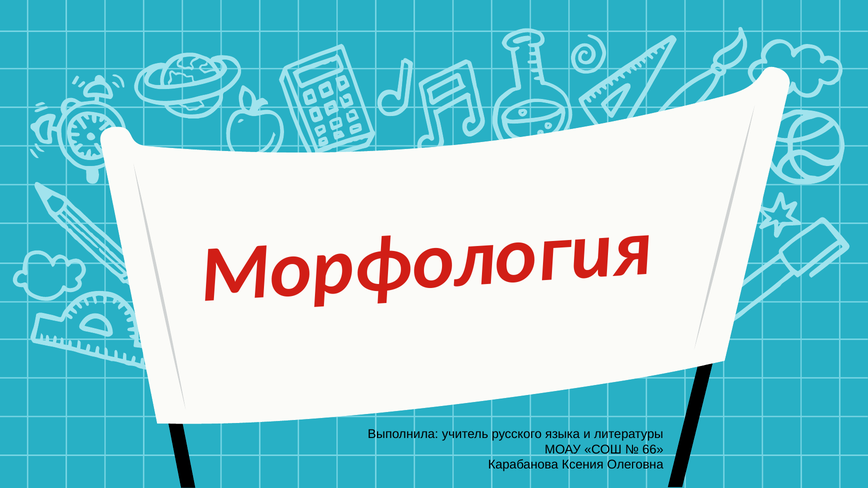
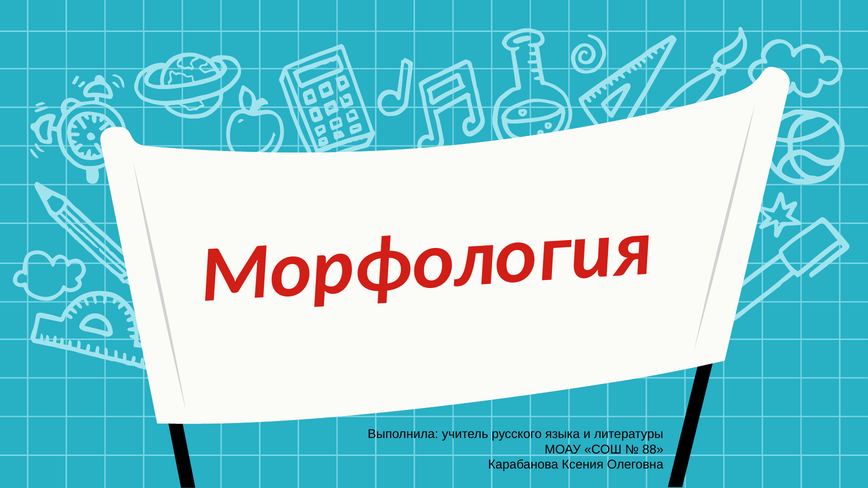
66: 66 -> 88
